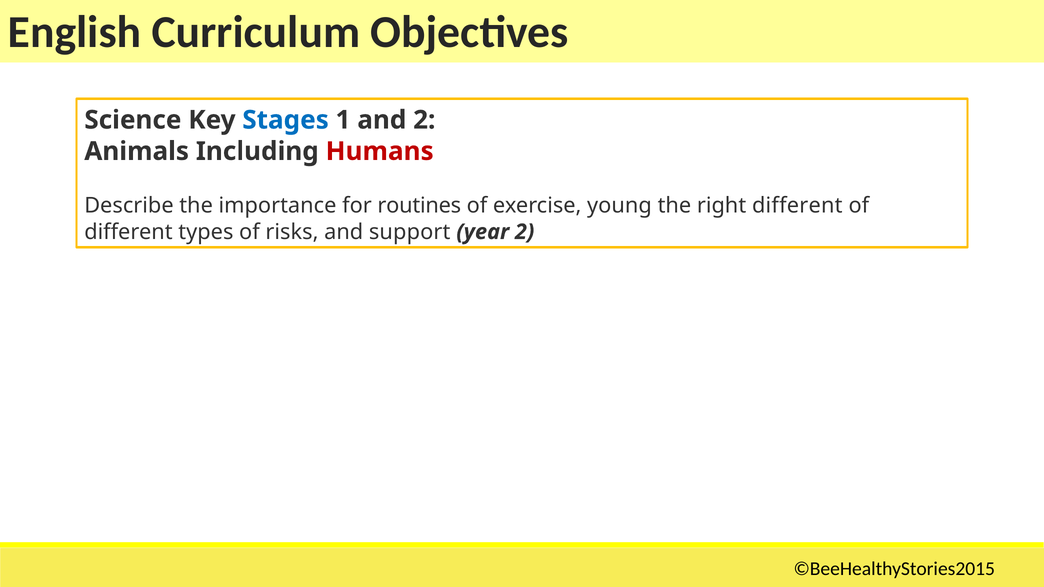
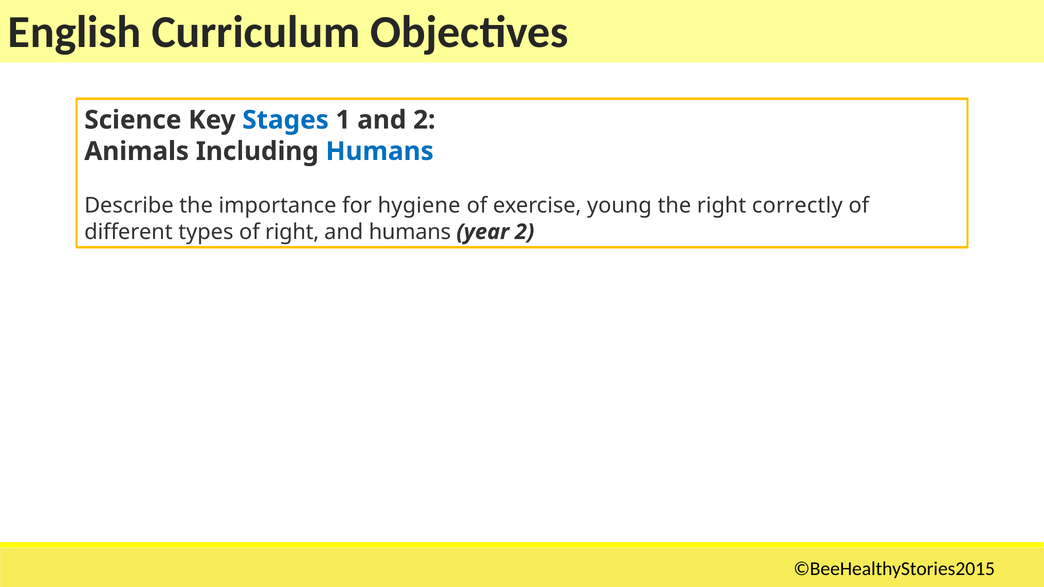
Humans at (380, 151) colour: red -> blue
routines: routines -> hygiene
right different: different -> correctly
of risks: risks -> right
and support: support -> humans
